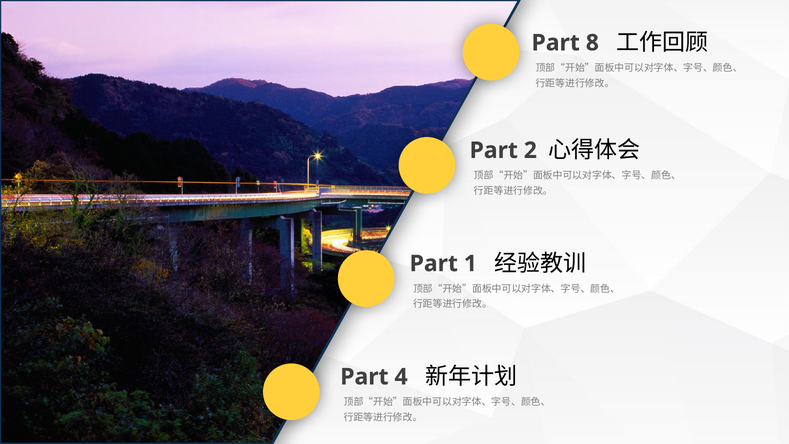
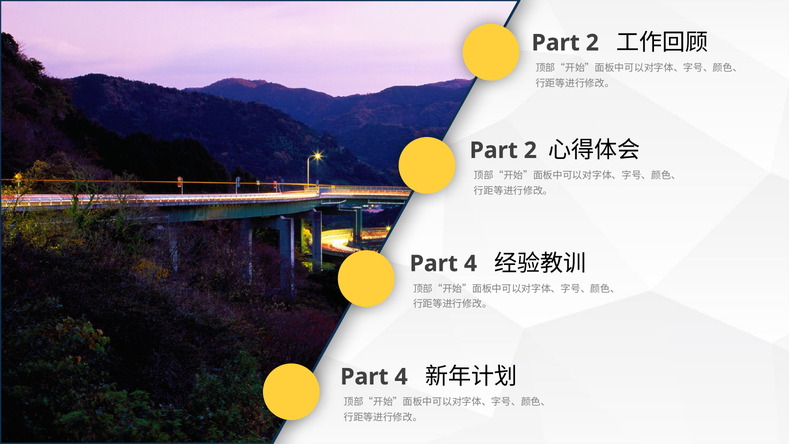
8 at (592, 43): 8 -> 2
1 at (470, 263): 1 -> 4
